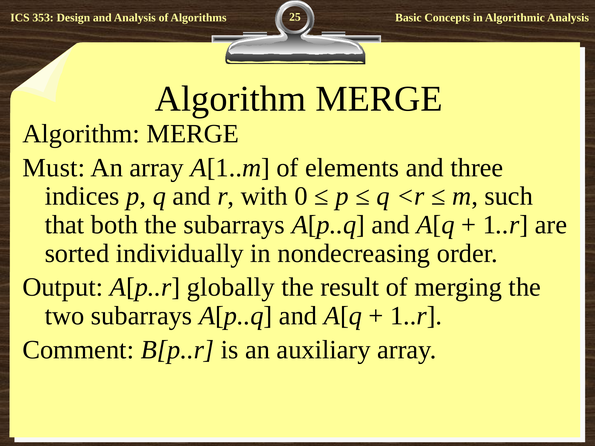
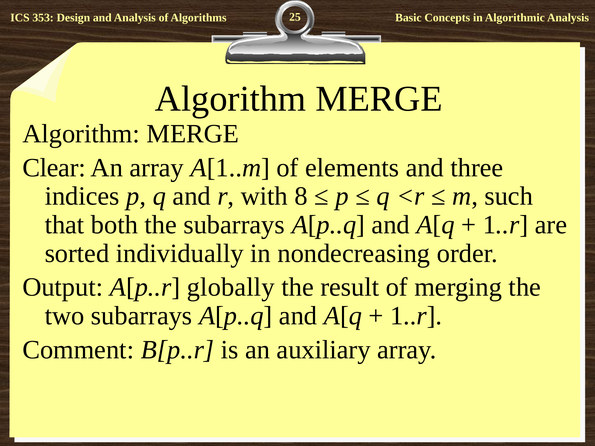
Must: Must -> Clear
0: 0 -> 8
